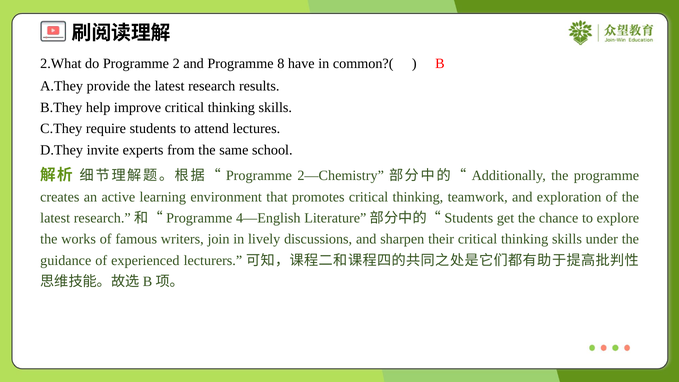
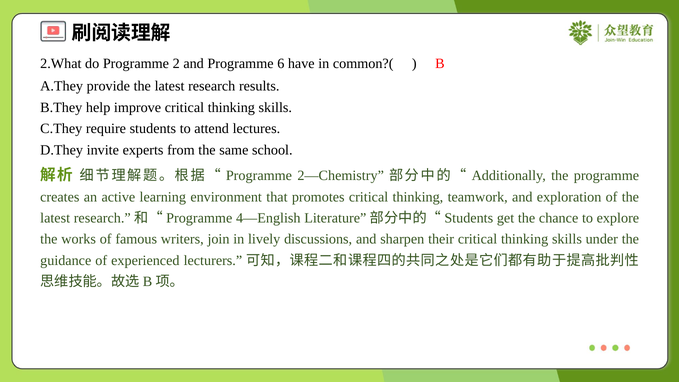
8: 8 -> 6
